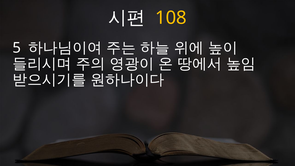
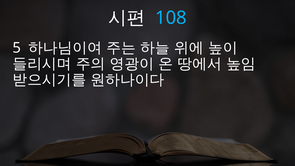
108 colour: yellow -> light blue
